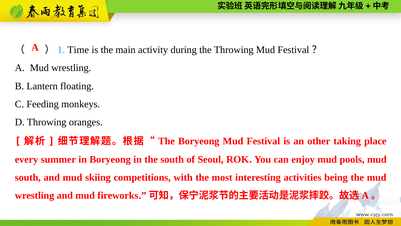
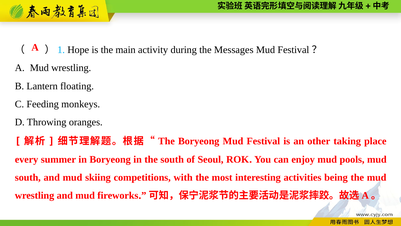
Time: Time -> Hope
the Throwing: Throwing -> Messages
